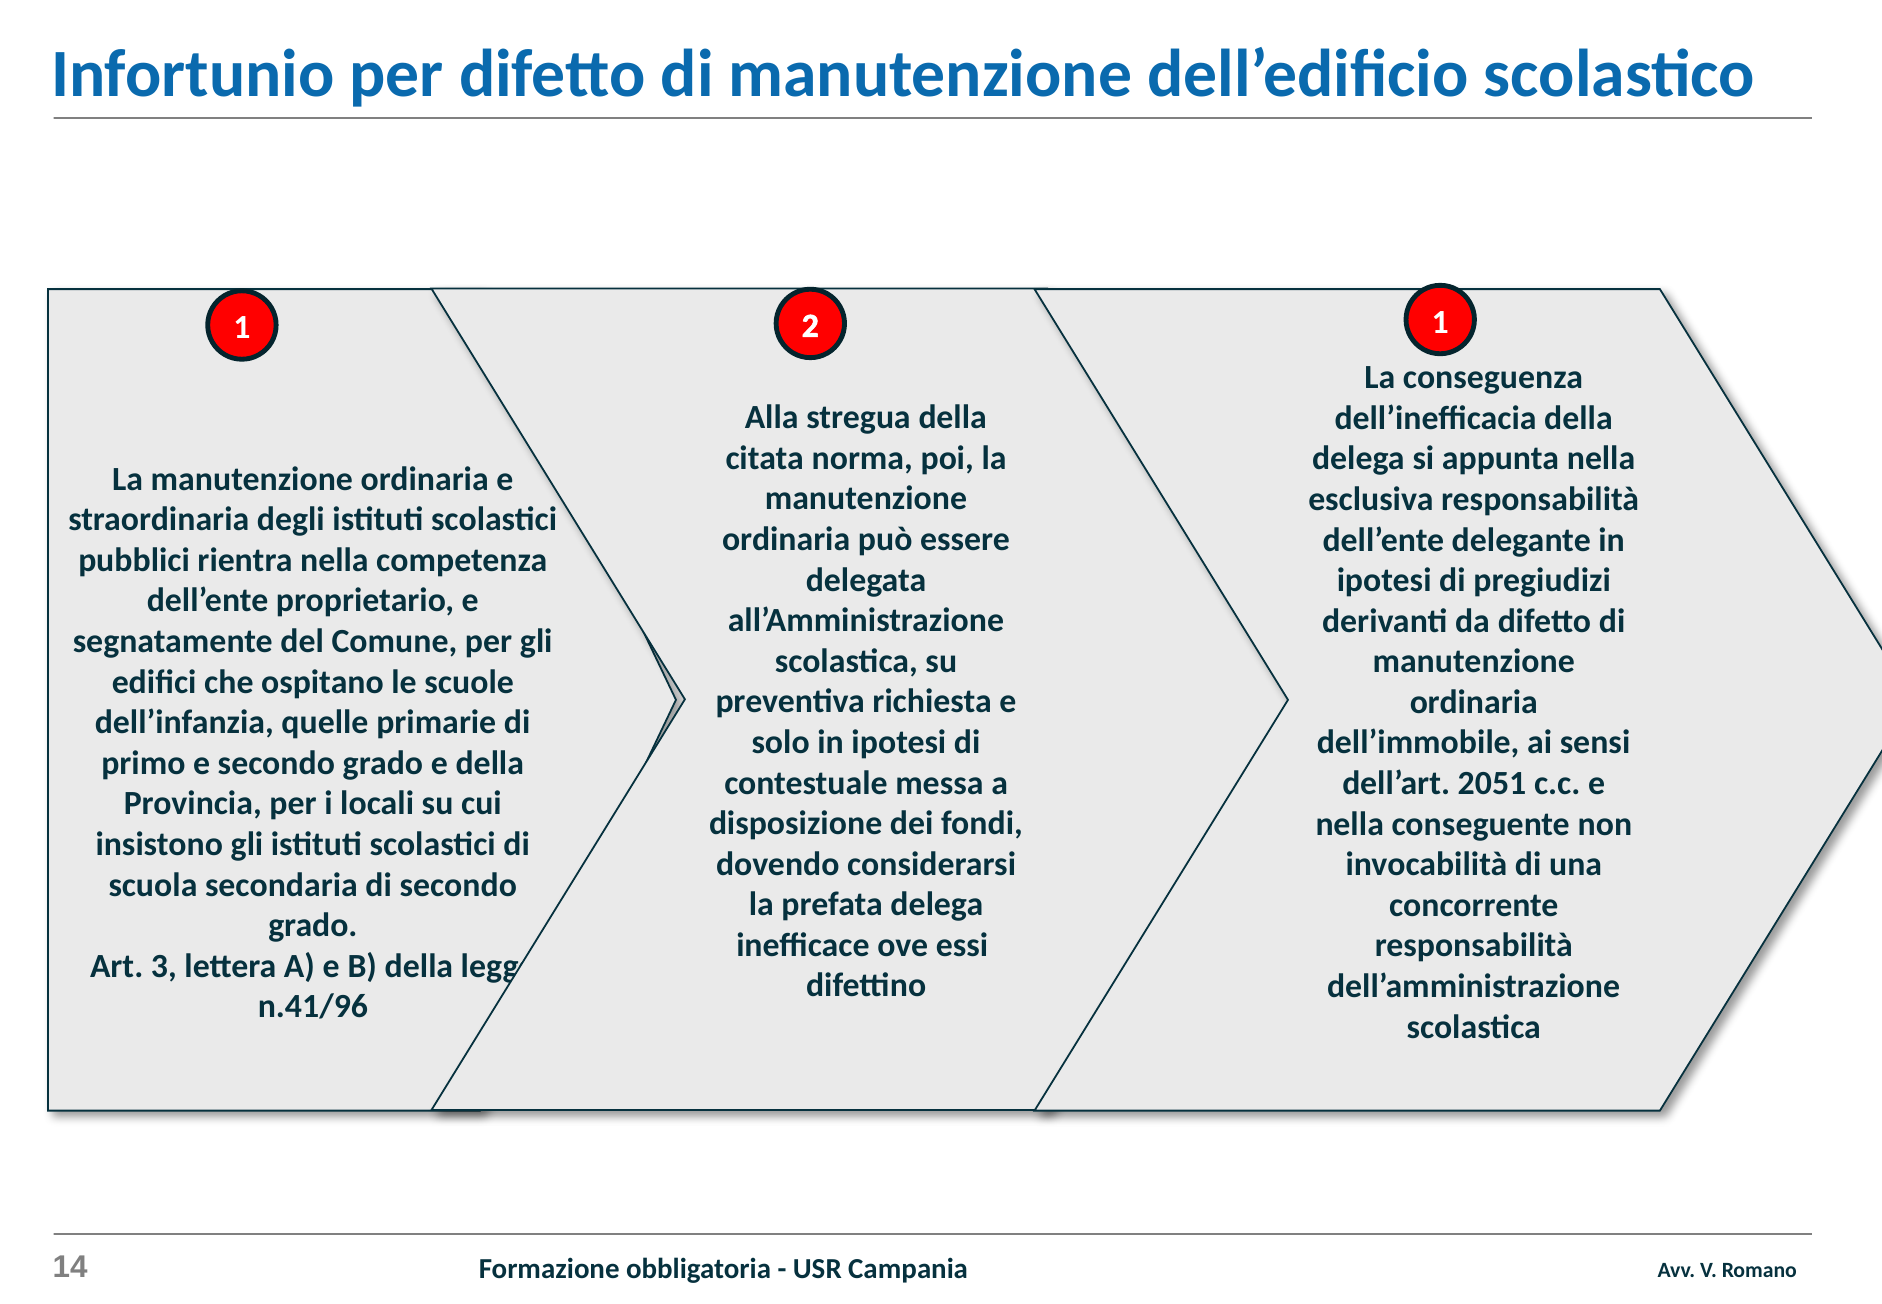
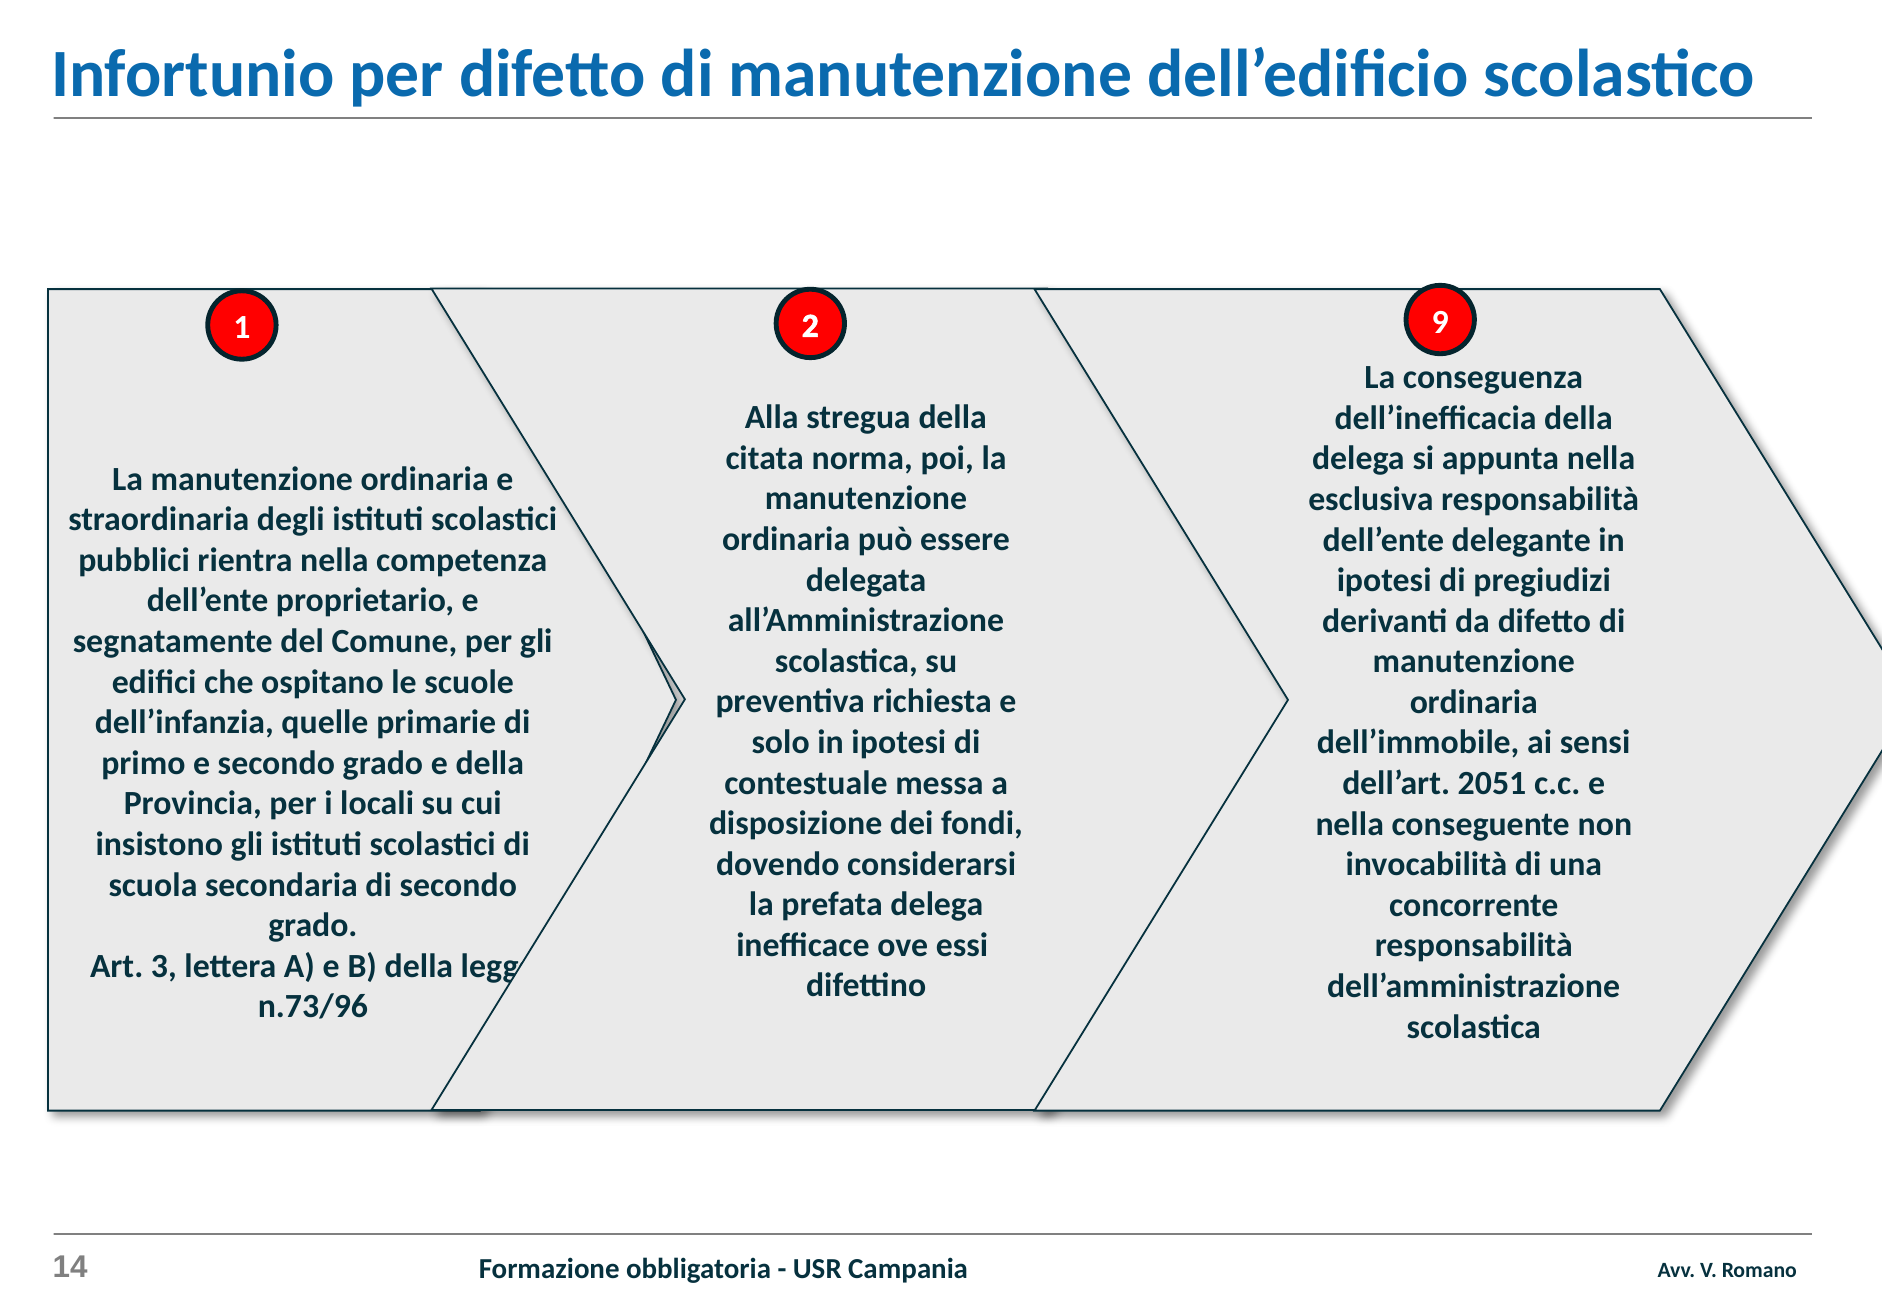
2 1: 1 -> 9
n.41/96: n.41/96 -> n.73/96
